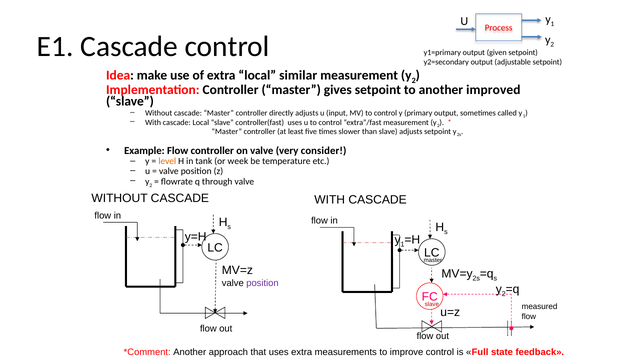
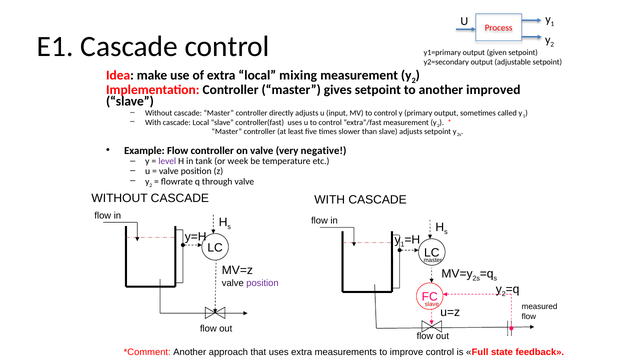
similar: similar -> mixing
consider: consider -> negative
level colour: orange -> purple
